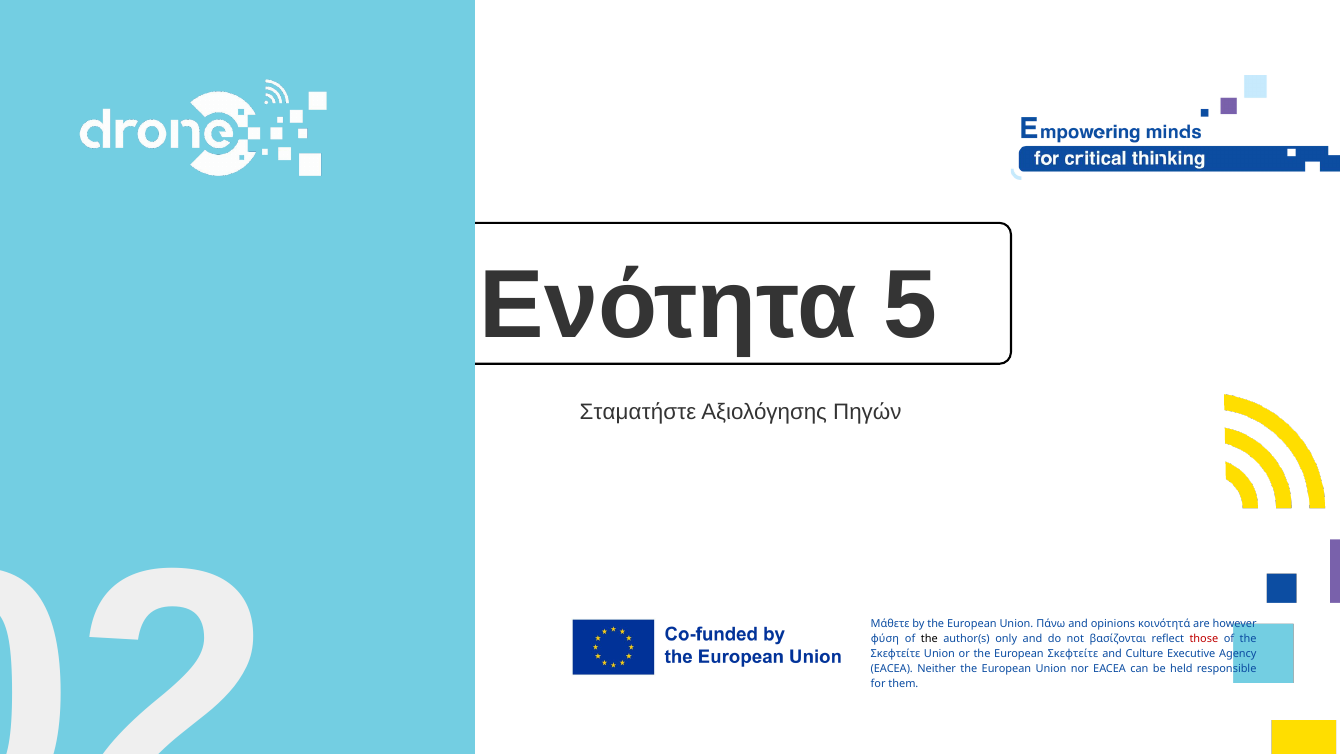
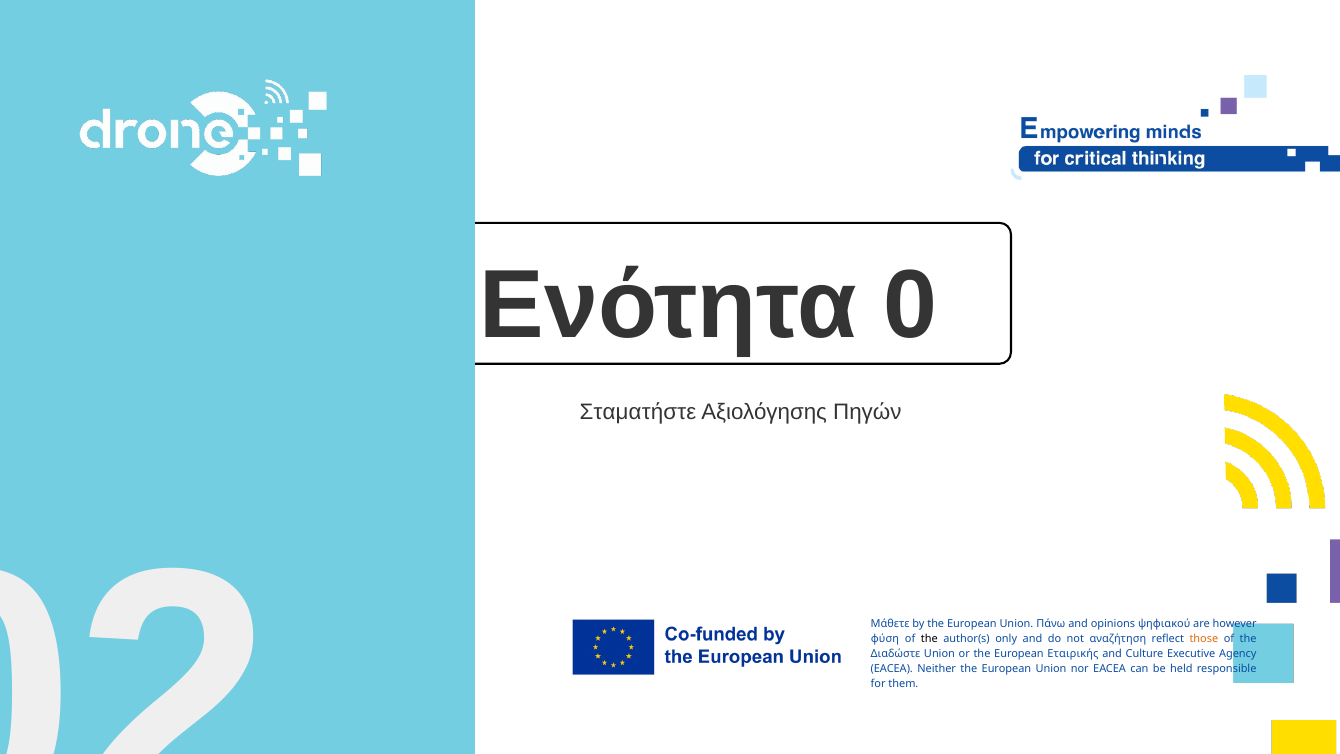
5: 5 -> 0
κοινότητά: κοινότητά -> ψηφιακού
βασίζονται: βασίζονται -> αναζήτηση
those colour: red -> orange
Σκεφτείτε at (896, 654): Σκεφτείτε -> Διαδώστε
European Σκεφτείτε: Σκεφτείτε -> Εταιρικής
